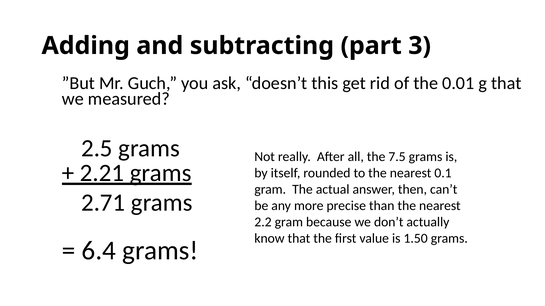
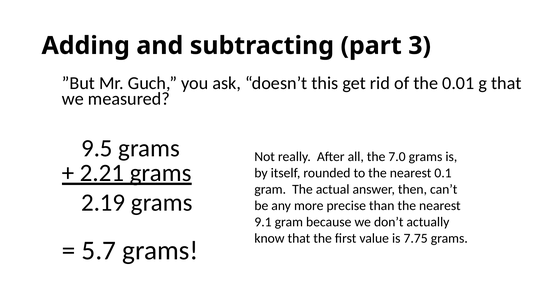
2.5: 2.5 -> 9.5
7.5: 7.5 -> 7.0
2.71: 2.71 -> 2.19
2.2: 2.2 -> 9.1
1.50: 1.50 -> 7.75
6.4: 6.4 -> 5.7
